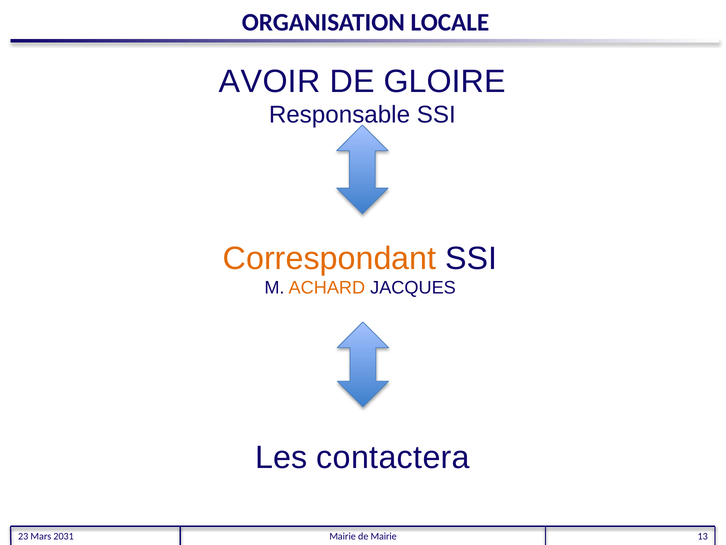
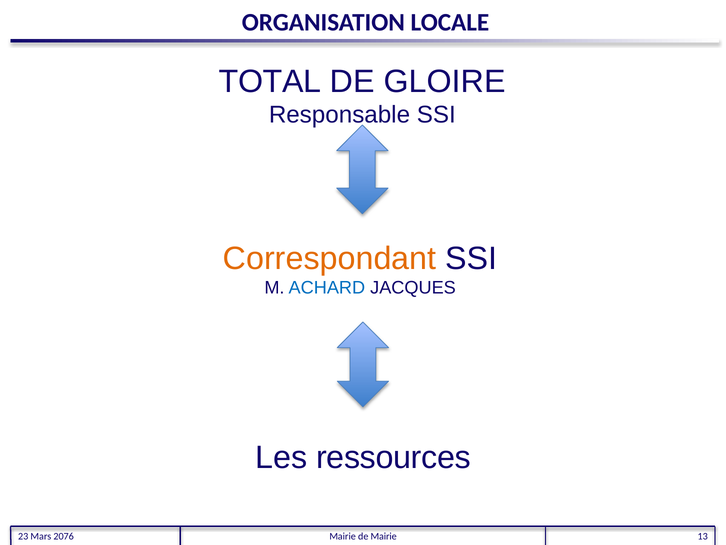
AVOIR: AVOIR -> TOTAL
ACHARD colour: orange -> blue
contactera: contactera -> ressources
2031: 2031 -> 2076
